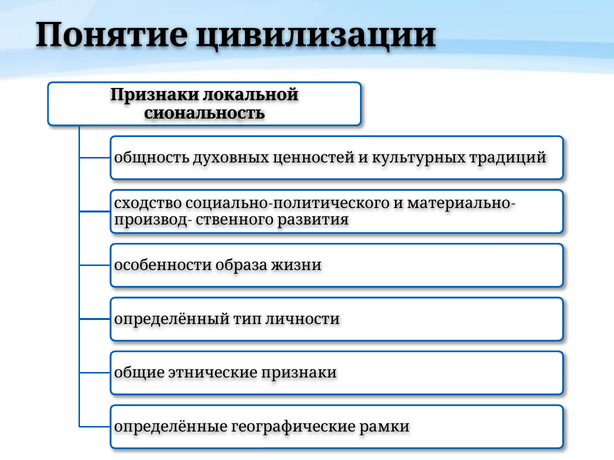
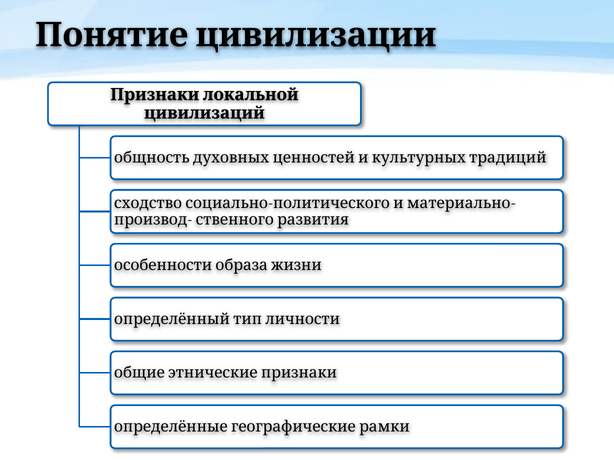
сиональность: сиональность -> цивилизаций
